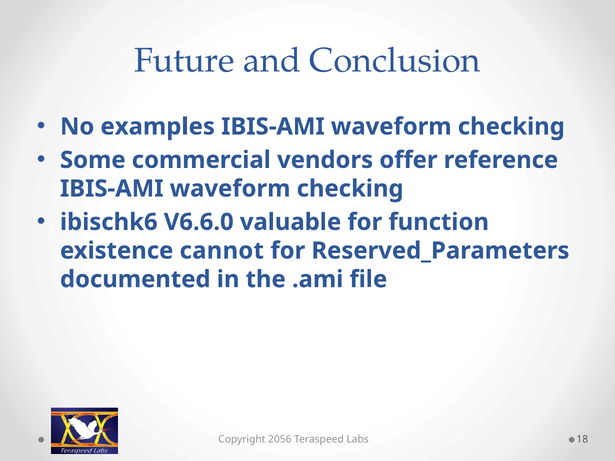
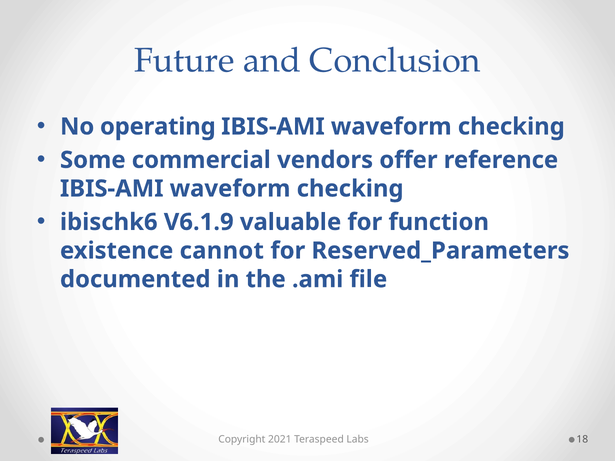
examples: examples -> operating
V6.6.0: V6.6.0 -> V6.1.9
2056: 2056 -> 2021
